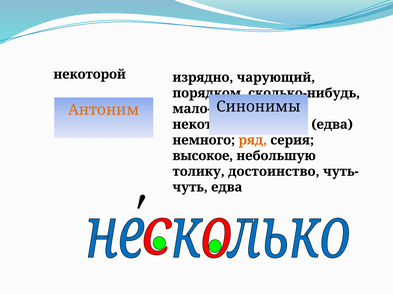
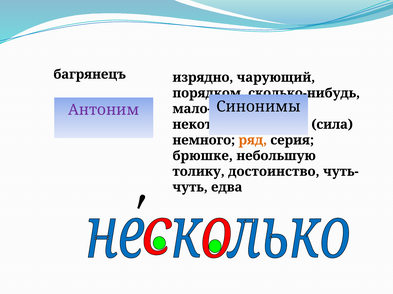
некоторой at (90, 75): некоторой -> багрянецъ
Антоним colour: orange -> purple
едва at (332, 125): едва -> сила
высокое: высокое -> брюшке
